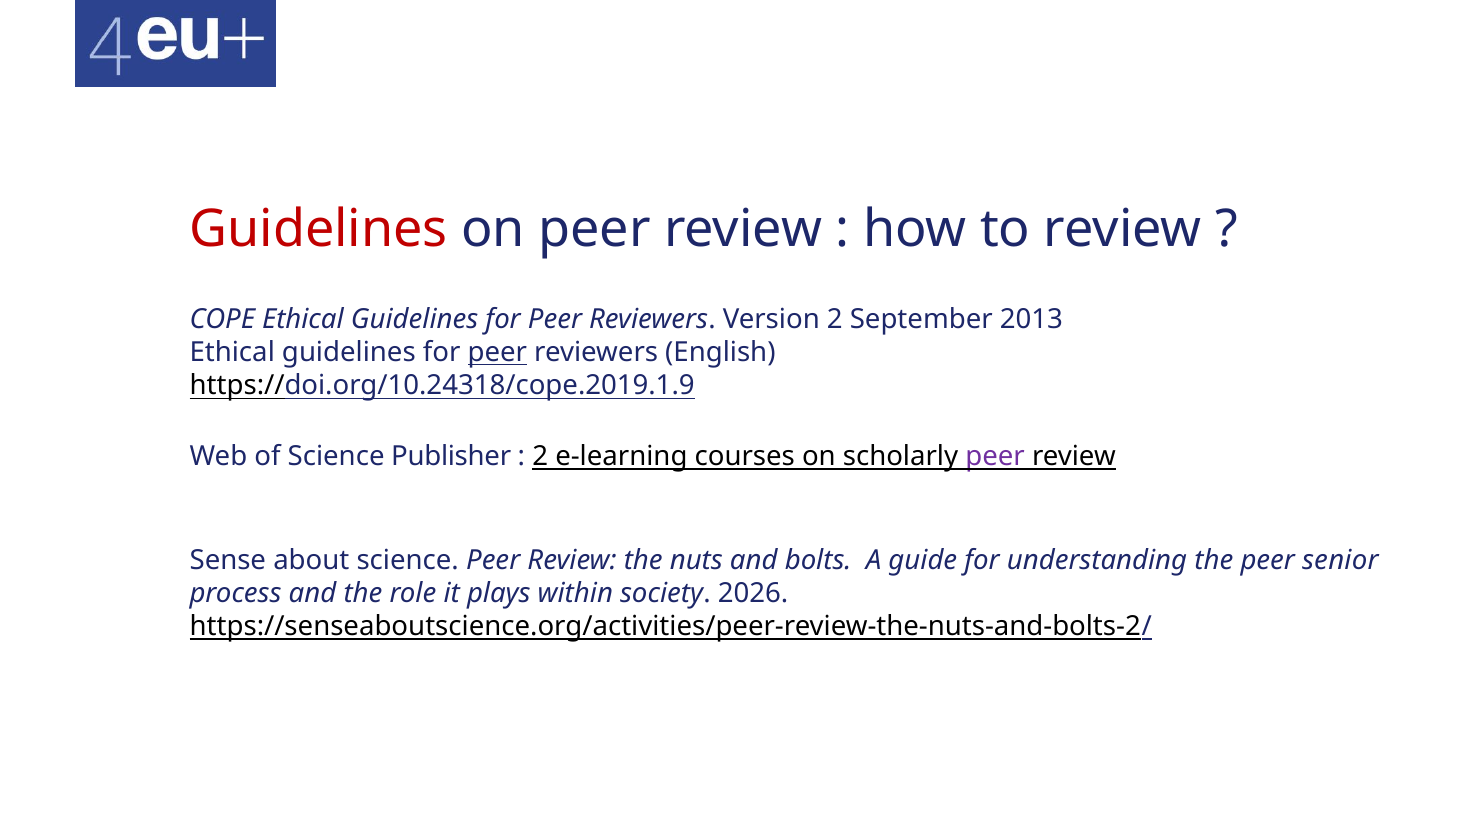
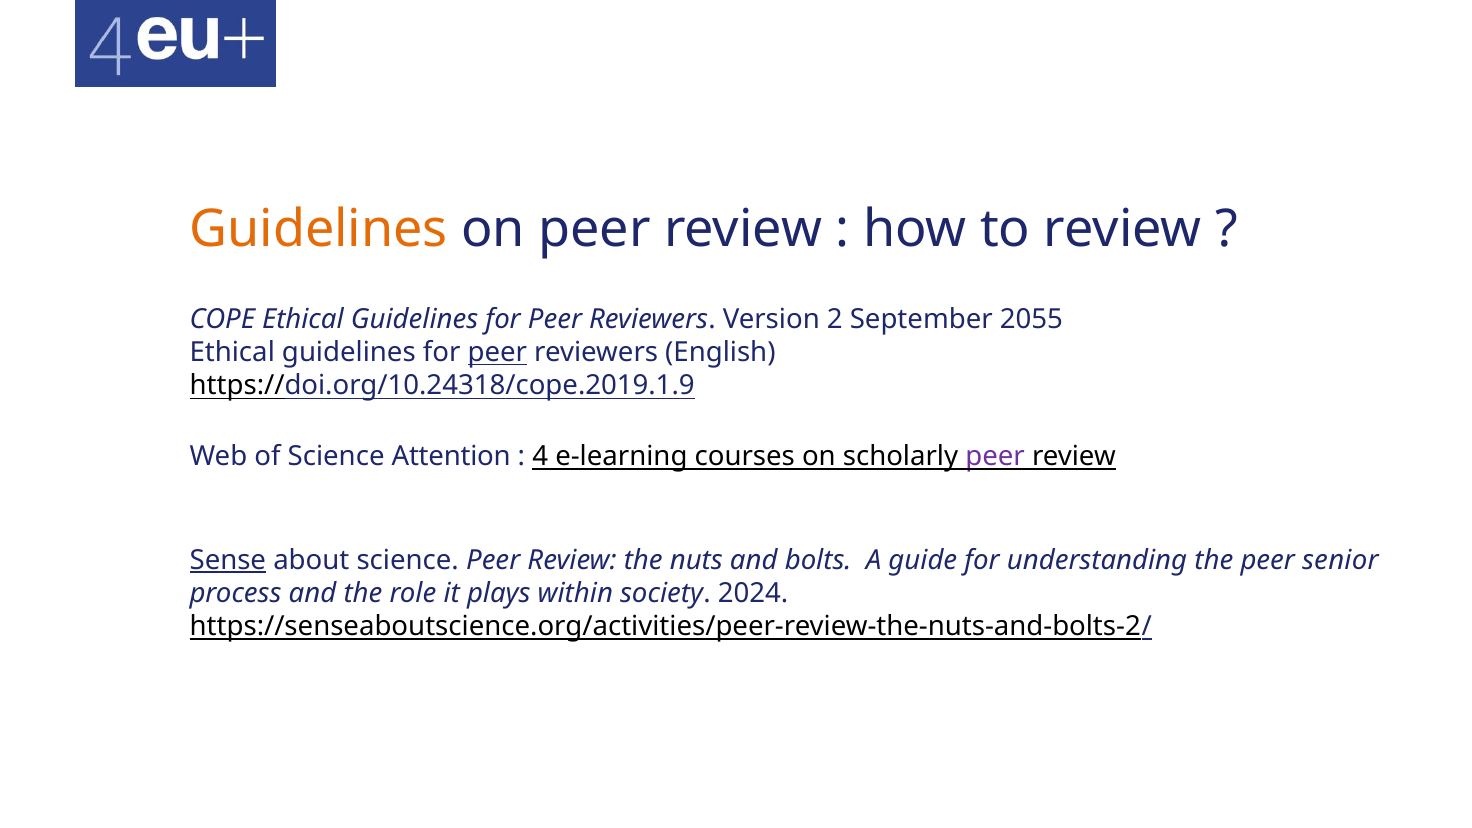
Guidelines at (319, 229) colour: red -> orange
2013: 2013 -> 2055
Publisher: Publisher -> Attention
2 at (540, 456): 2 -> 4
Sense underline: none -> present
2026: 2026 -> 2024
